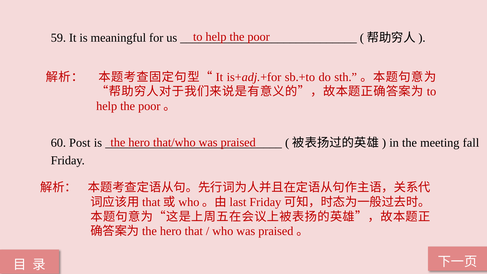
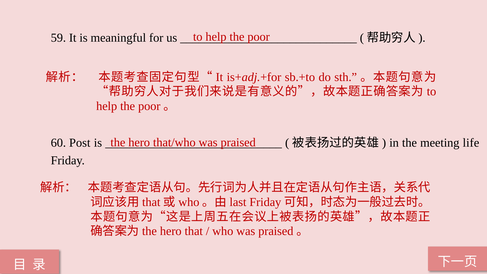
fall: fall -> life
